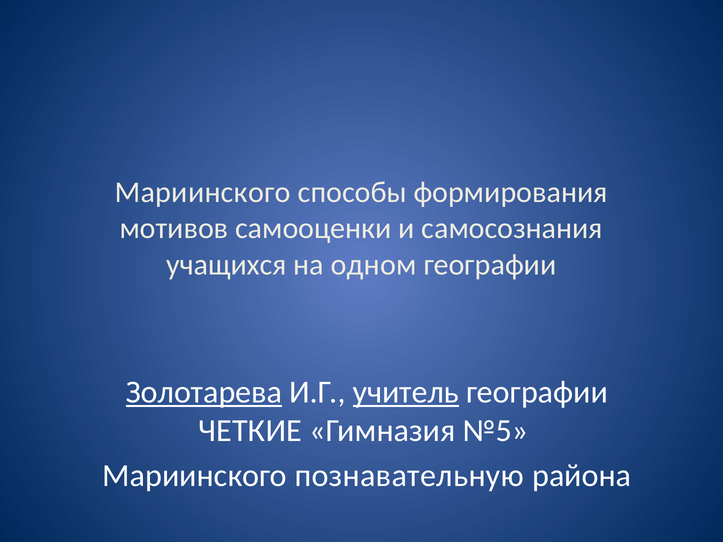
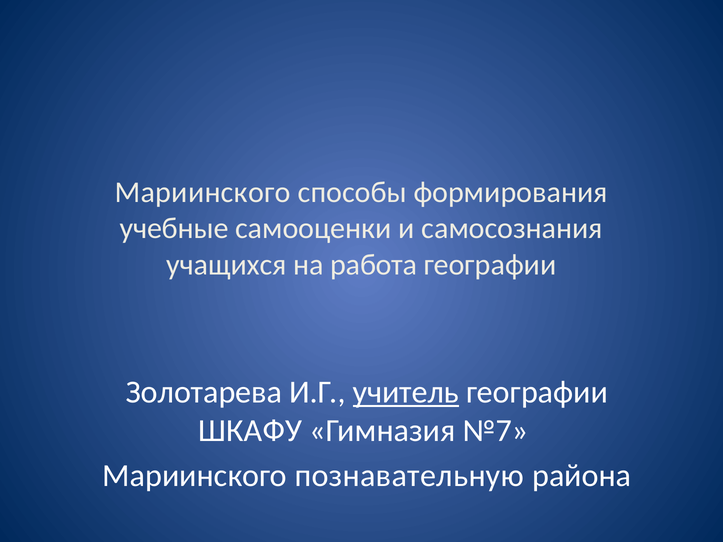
мотивов: мотивов -> учебные
одном: одном -> работа
Золотарева underline: present -> none
ЧЕТКИЕ: ЧЕТКИЕ -> ШКАФУ
№5: №5 -> №7
